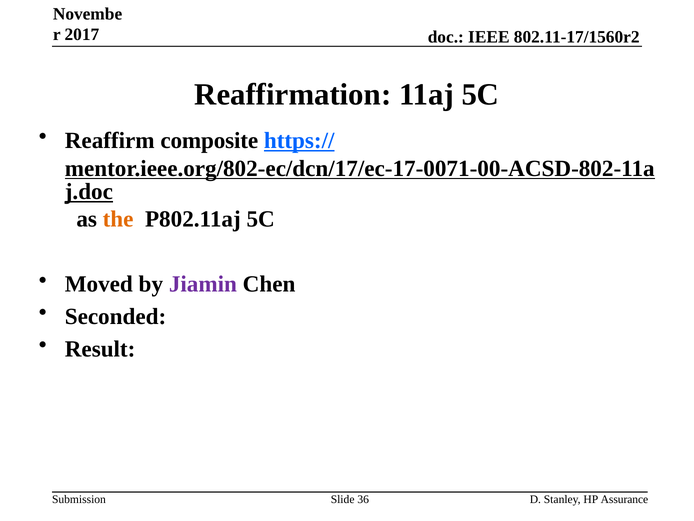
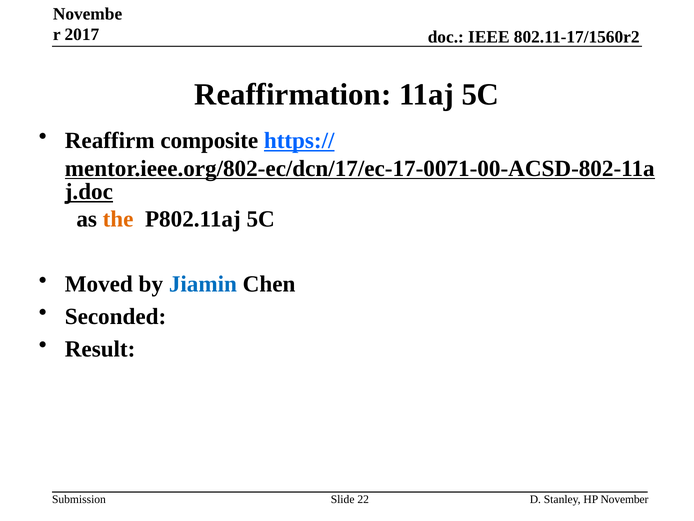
Jiamin colour: purple -> blue
36: 36 -> 22
Assurance: Assurance -> November
